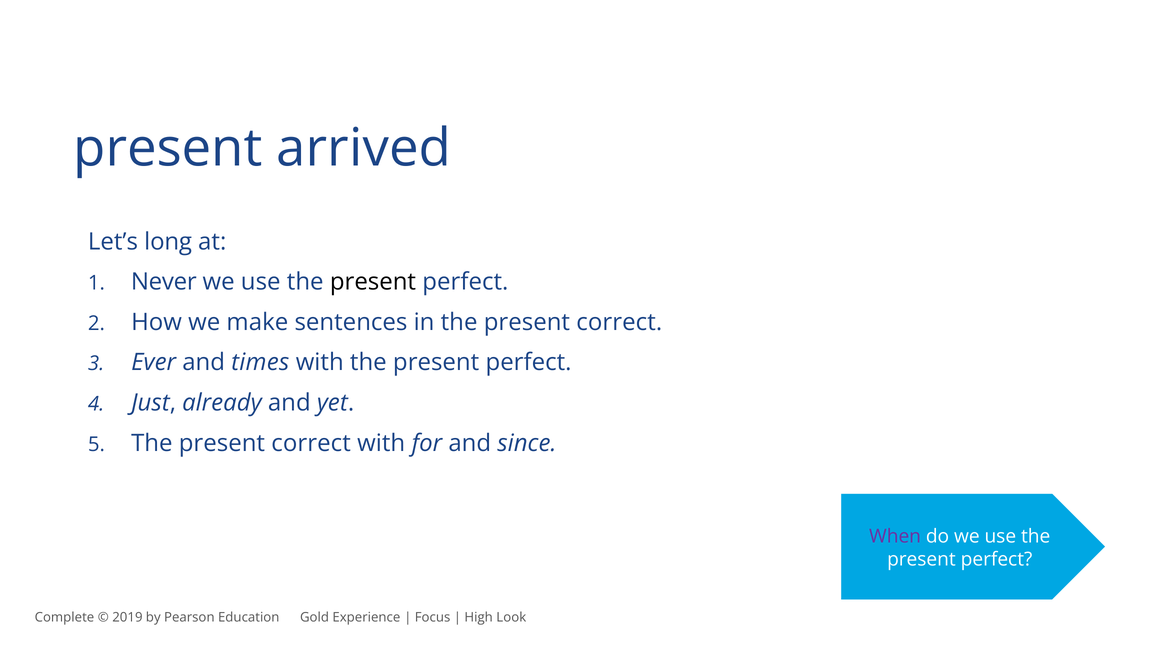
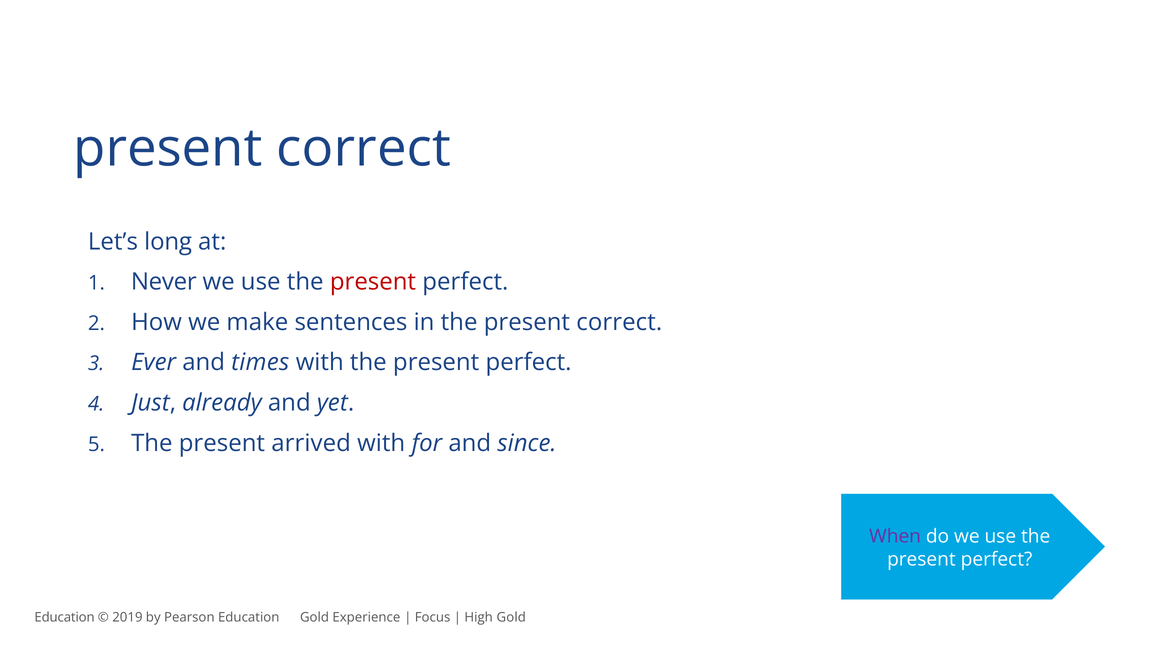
arrived at (364, 148): arrived -> correct
present at (373, 282) colour: black -> red
correct at (311, 443): correct -> arrived
Complete at (64, 618): Complete -> Education
High Look: Look -> Gold
